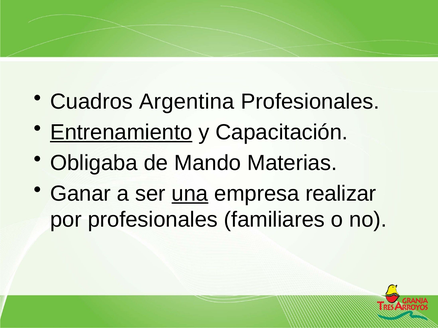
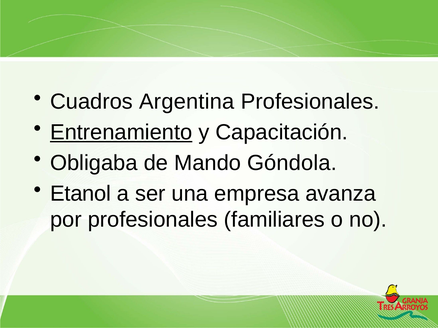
Materias: Materias -> Góndola
Ganar: Ganar -> Etanol
una underline: present -> none
realizar: realizar -> avanza
